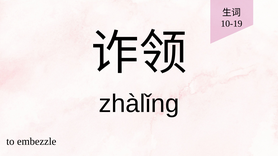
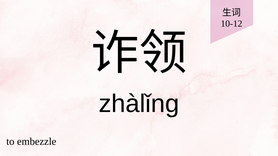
10-19: 10-19 -> 10-12
